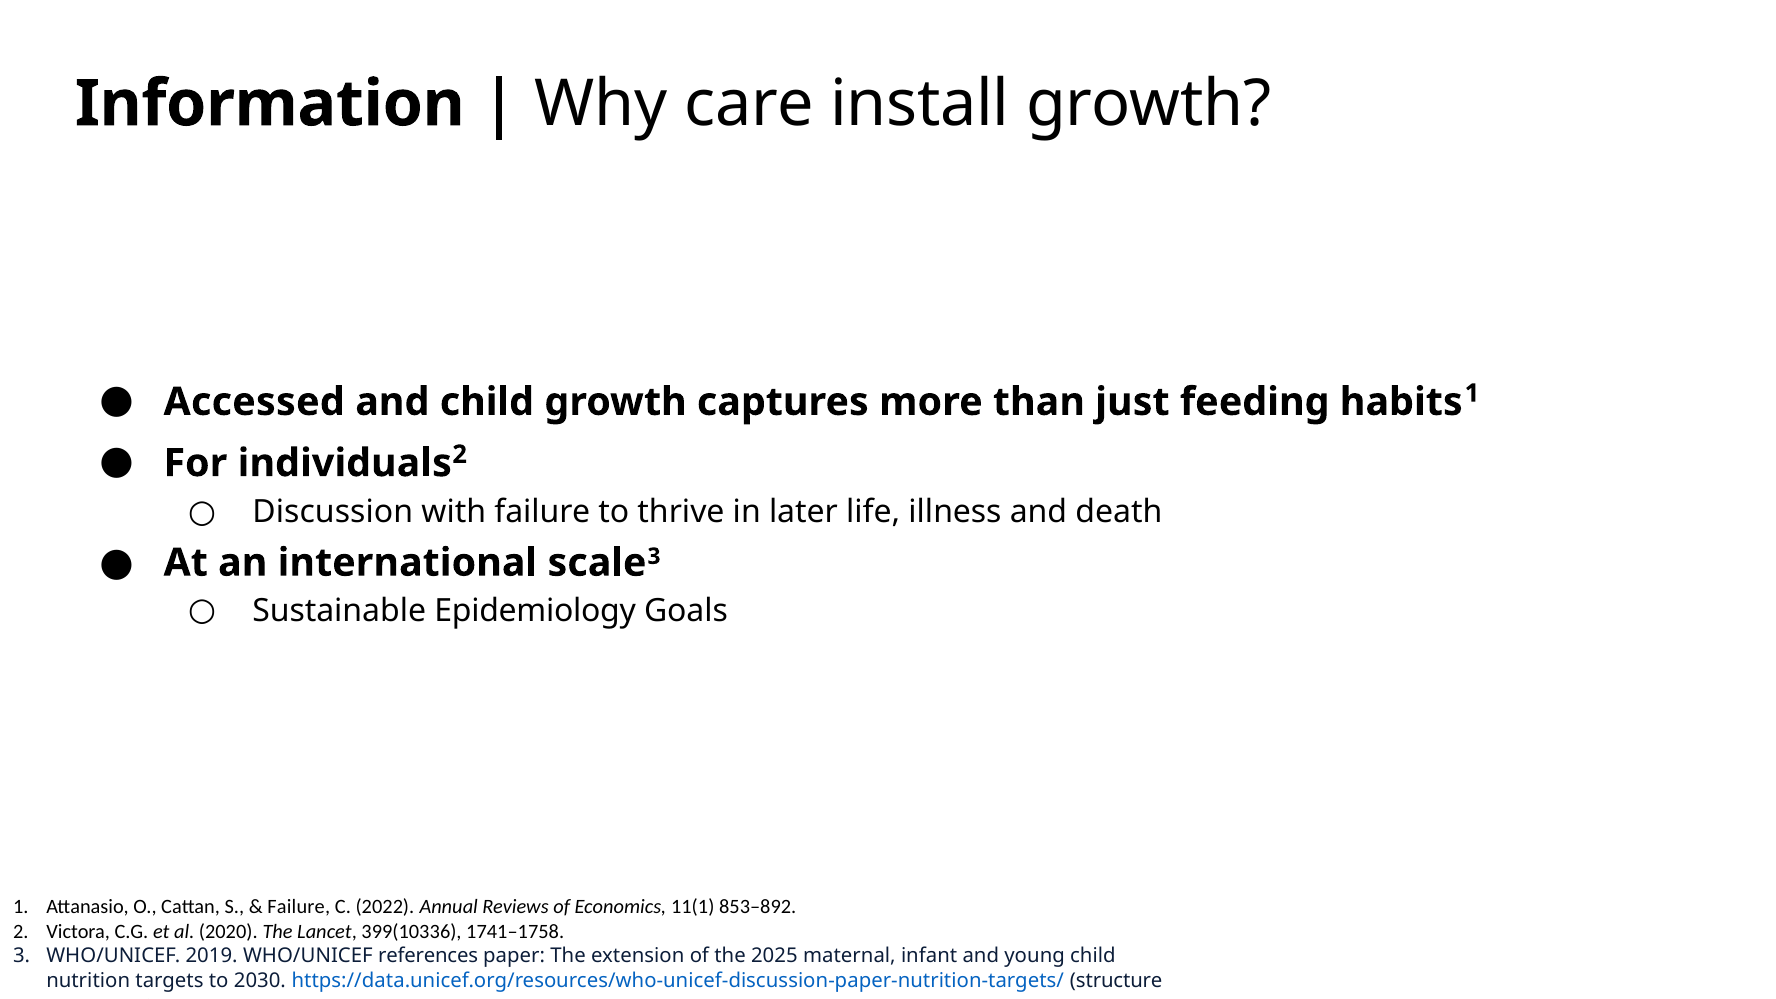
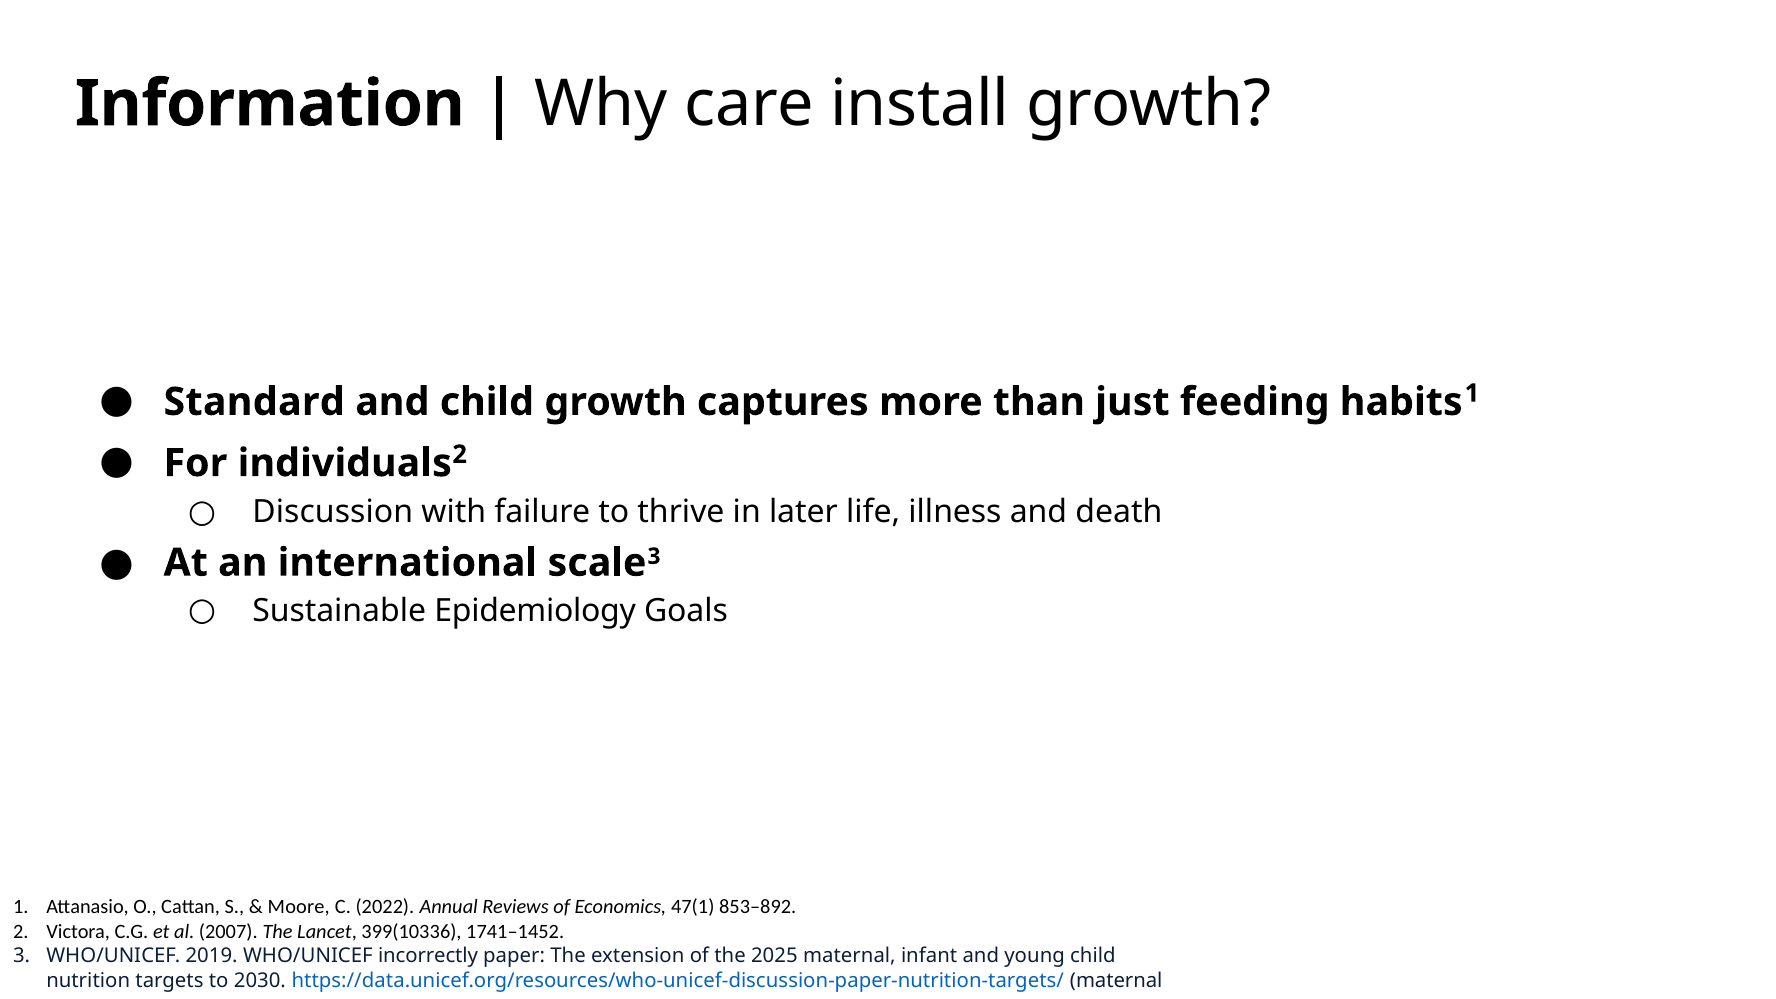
Accessed: Accessed -> Standard
Failure at (299, 907): Failure -> Moore
11(1: 11(1 -> 47(1
2020: 2020 -> 2007
1741–1758: 1741–1758 -> 1741–1452
references: references -> incorrectly
https://data.unicef.org/resources/who-unicef-discussion-paper-nutrition-targets/ structure: structure -> maternal
